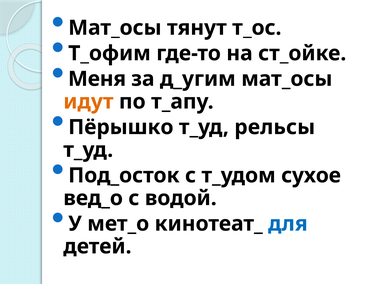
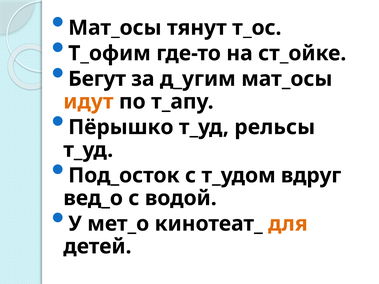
Меня: Меня -> Бегут
сухое: сухое -> вдруг
для colour: blue -> orange
